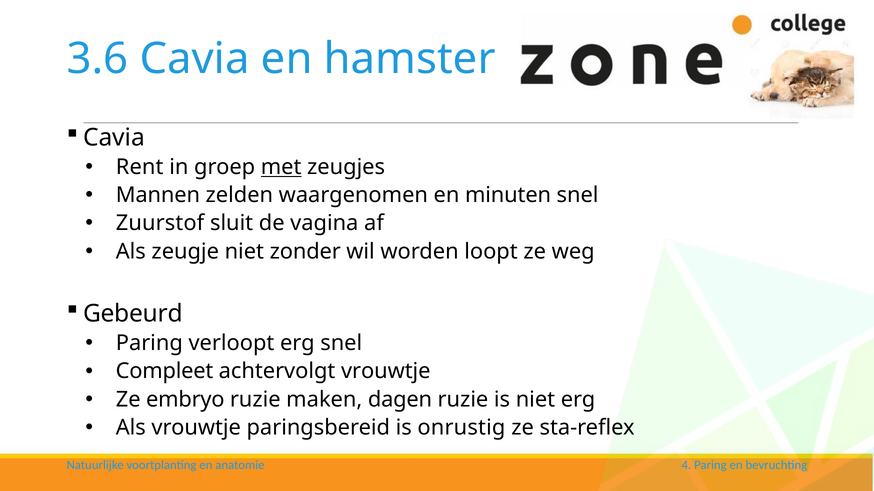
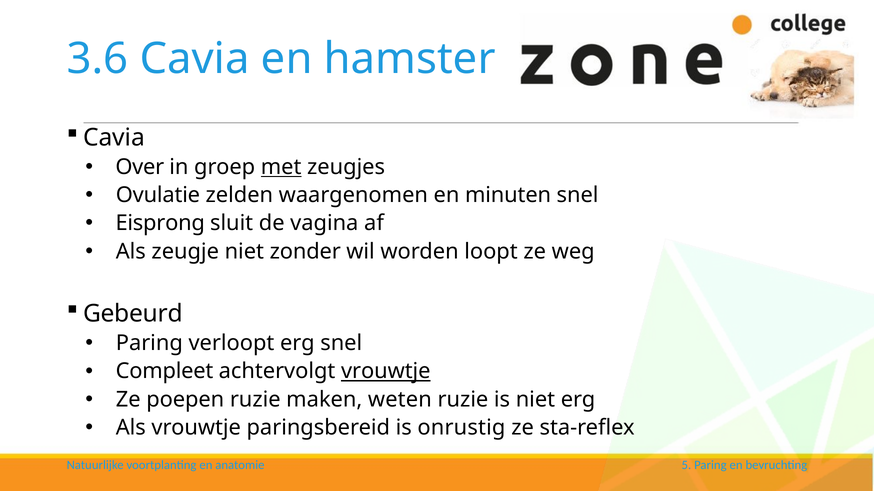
Rent: Rent -> Over
Mannen: Mannen -> Ovulatie
Zuurstof: Zuurstof -> Eisprong
vrouwtje at (386, 372) underline: none -> present
embryo: embryo -> poepen
dagen: dagen -> weten
4: 4 -> 5
